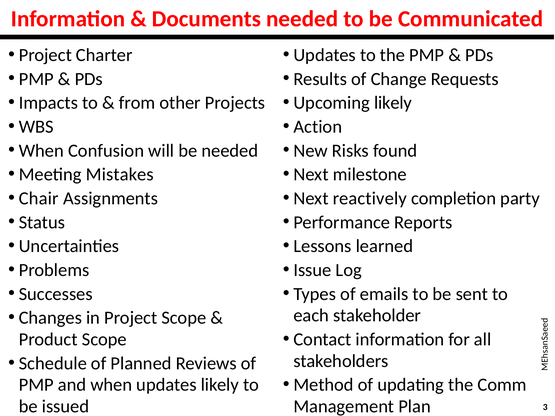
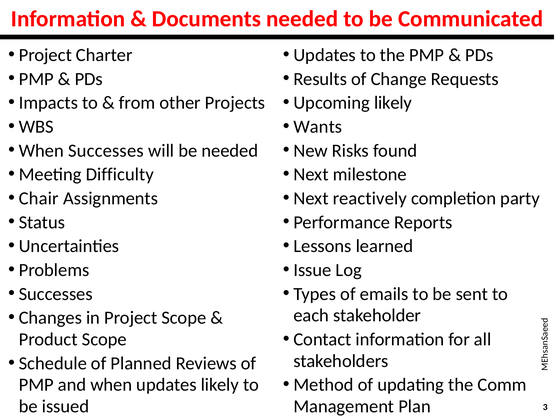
Action: Action -> Wants
When Confusion: Confusion -> Successes
Mistakes: Mistakes -> Difficulty
